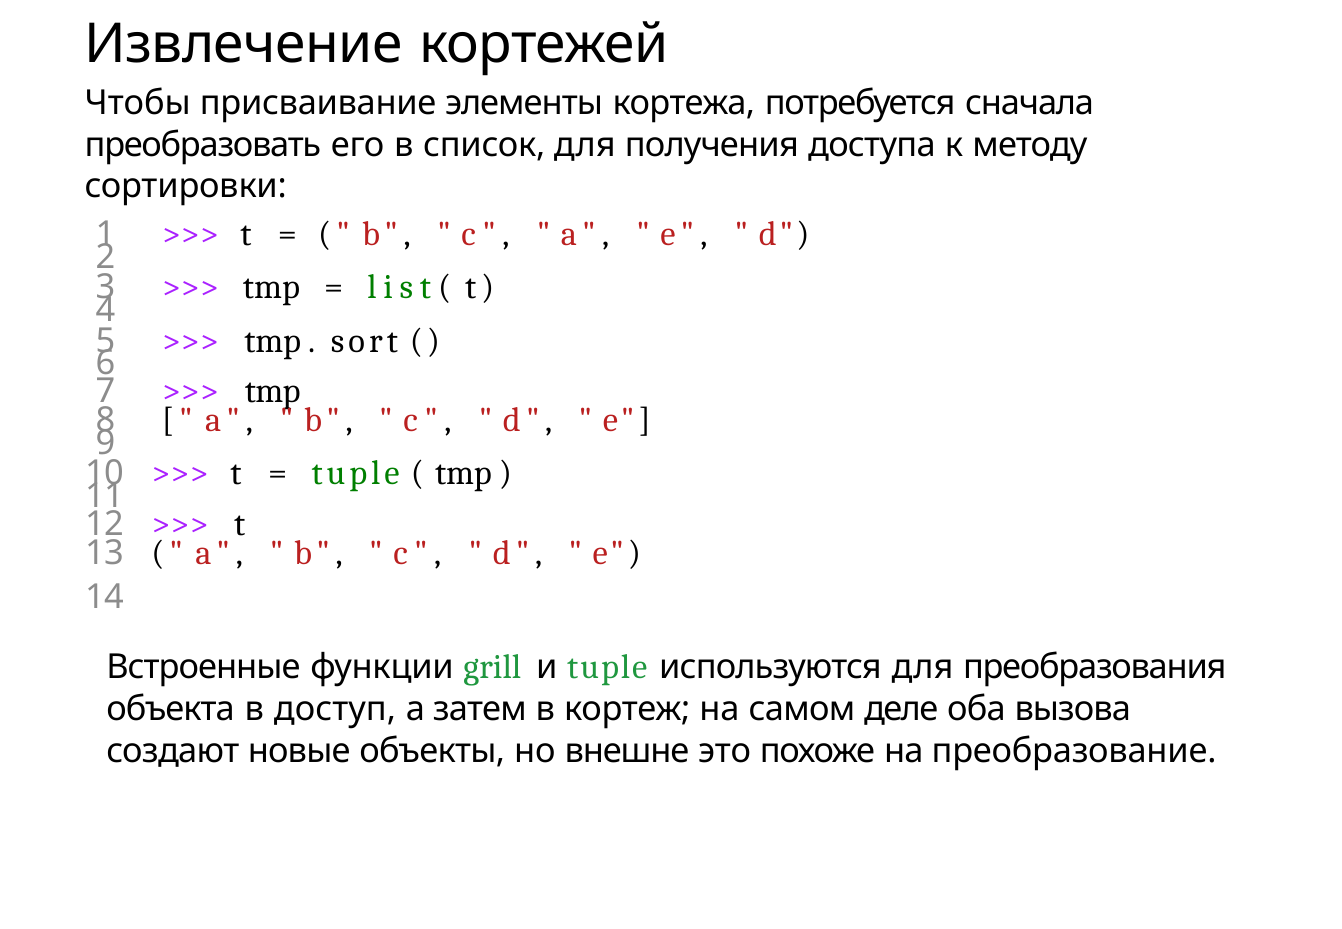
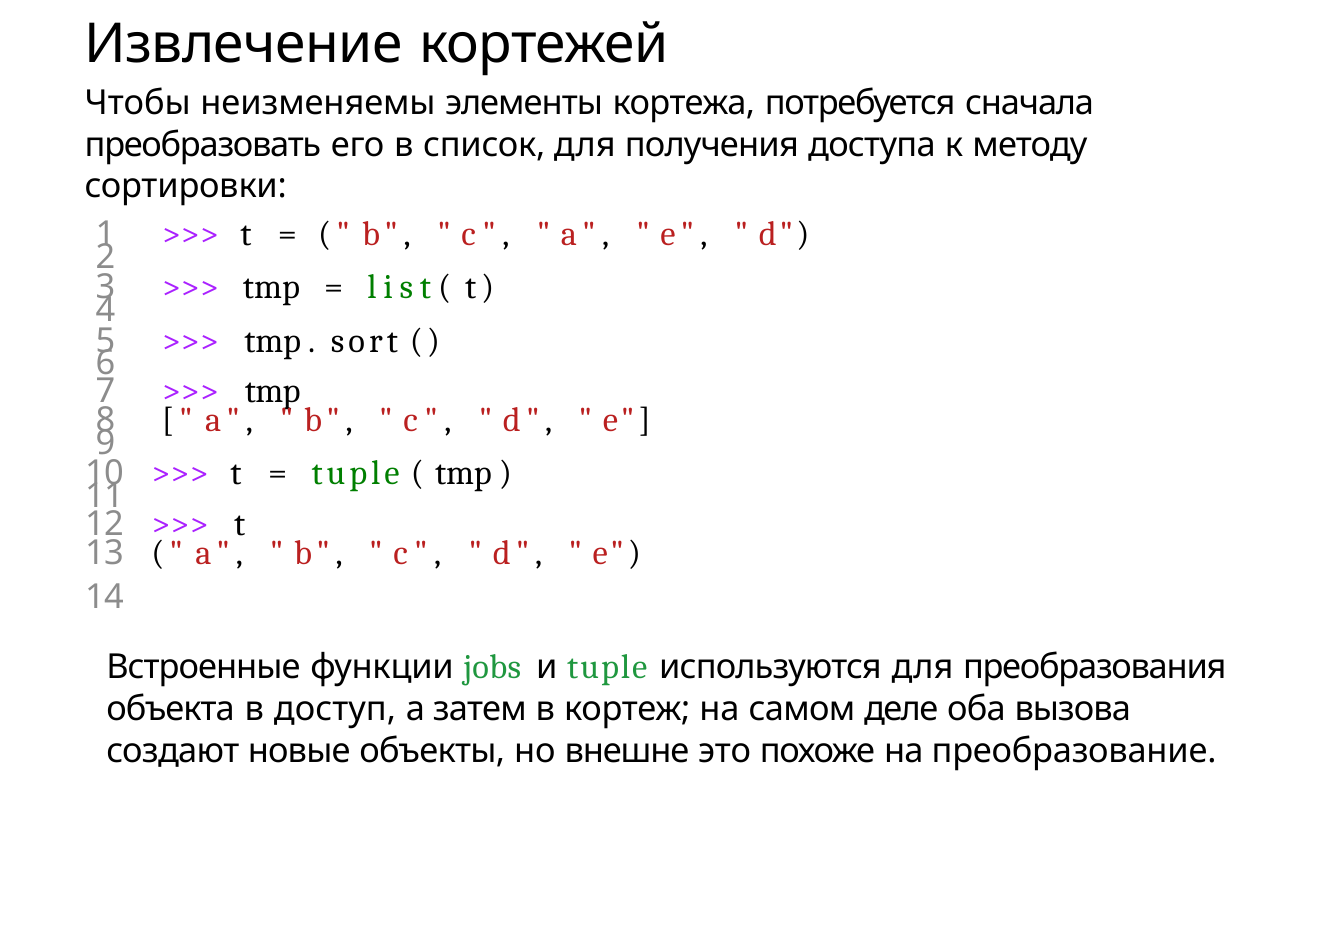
присваивание: присваивание -> неизменяемы
grill: grill -> jobs
